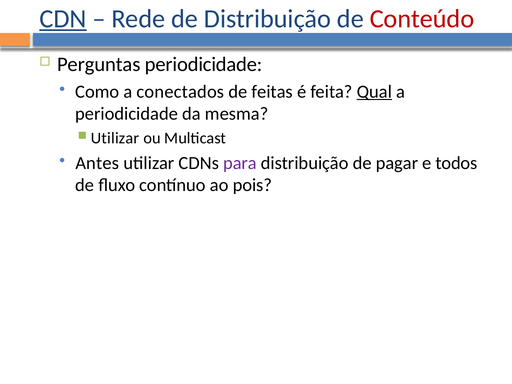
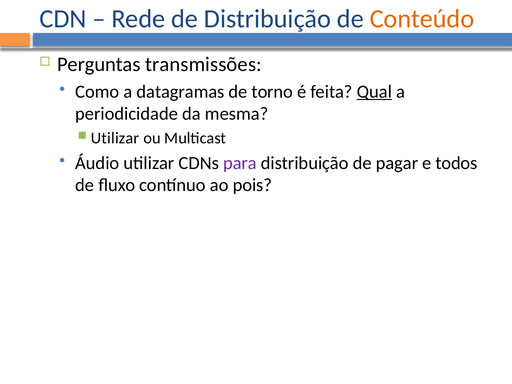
CDN underline: present -> none
Conteúdo colour: red -> orange
Perguntas periodicidade: periodicidade -> transmissões
conectados: conectados -> datagramas
feitas: feitas -> torno
Antes: Antes -> Áudio
